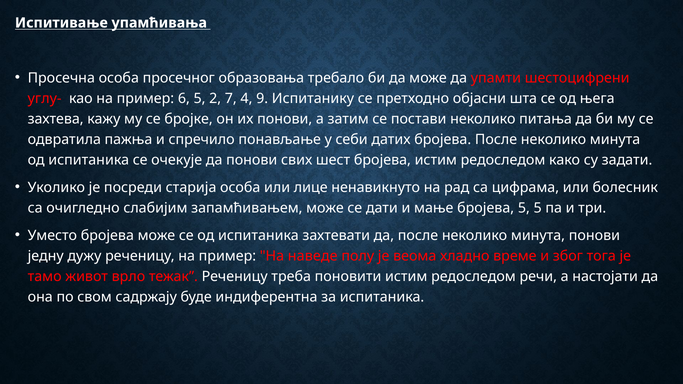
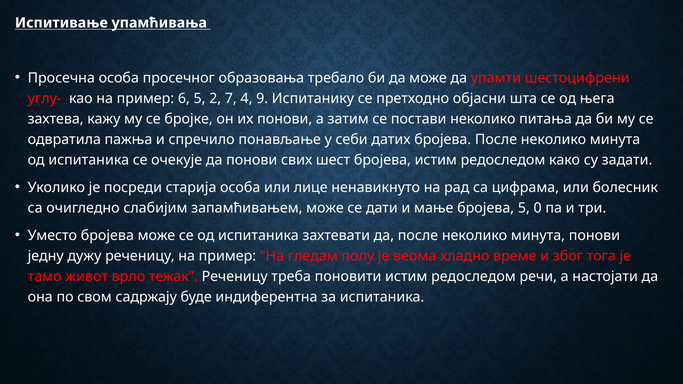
5 5: 5 -> 0
наведе: наведе -> гледам
